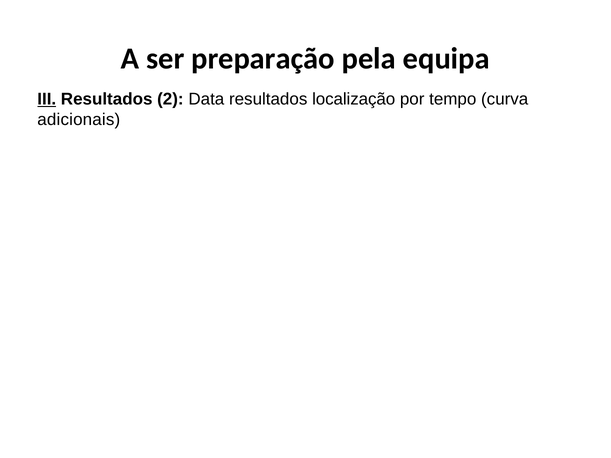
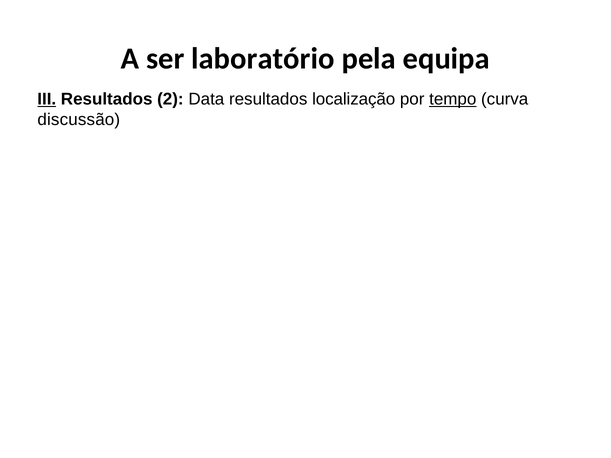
preparação: preparação -> laboratório
tempo underline: none -> present
adicionais: adicionais -> discussão
